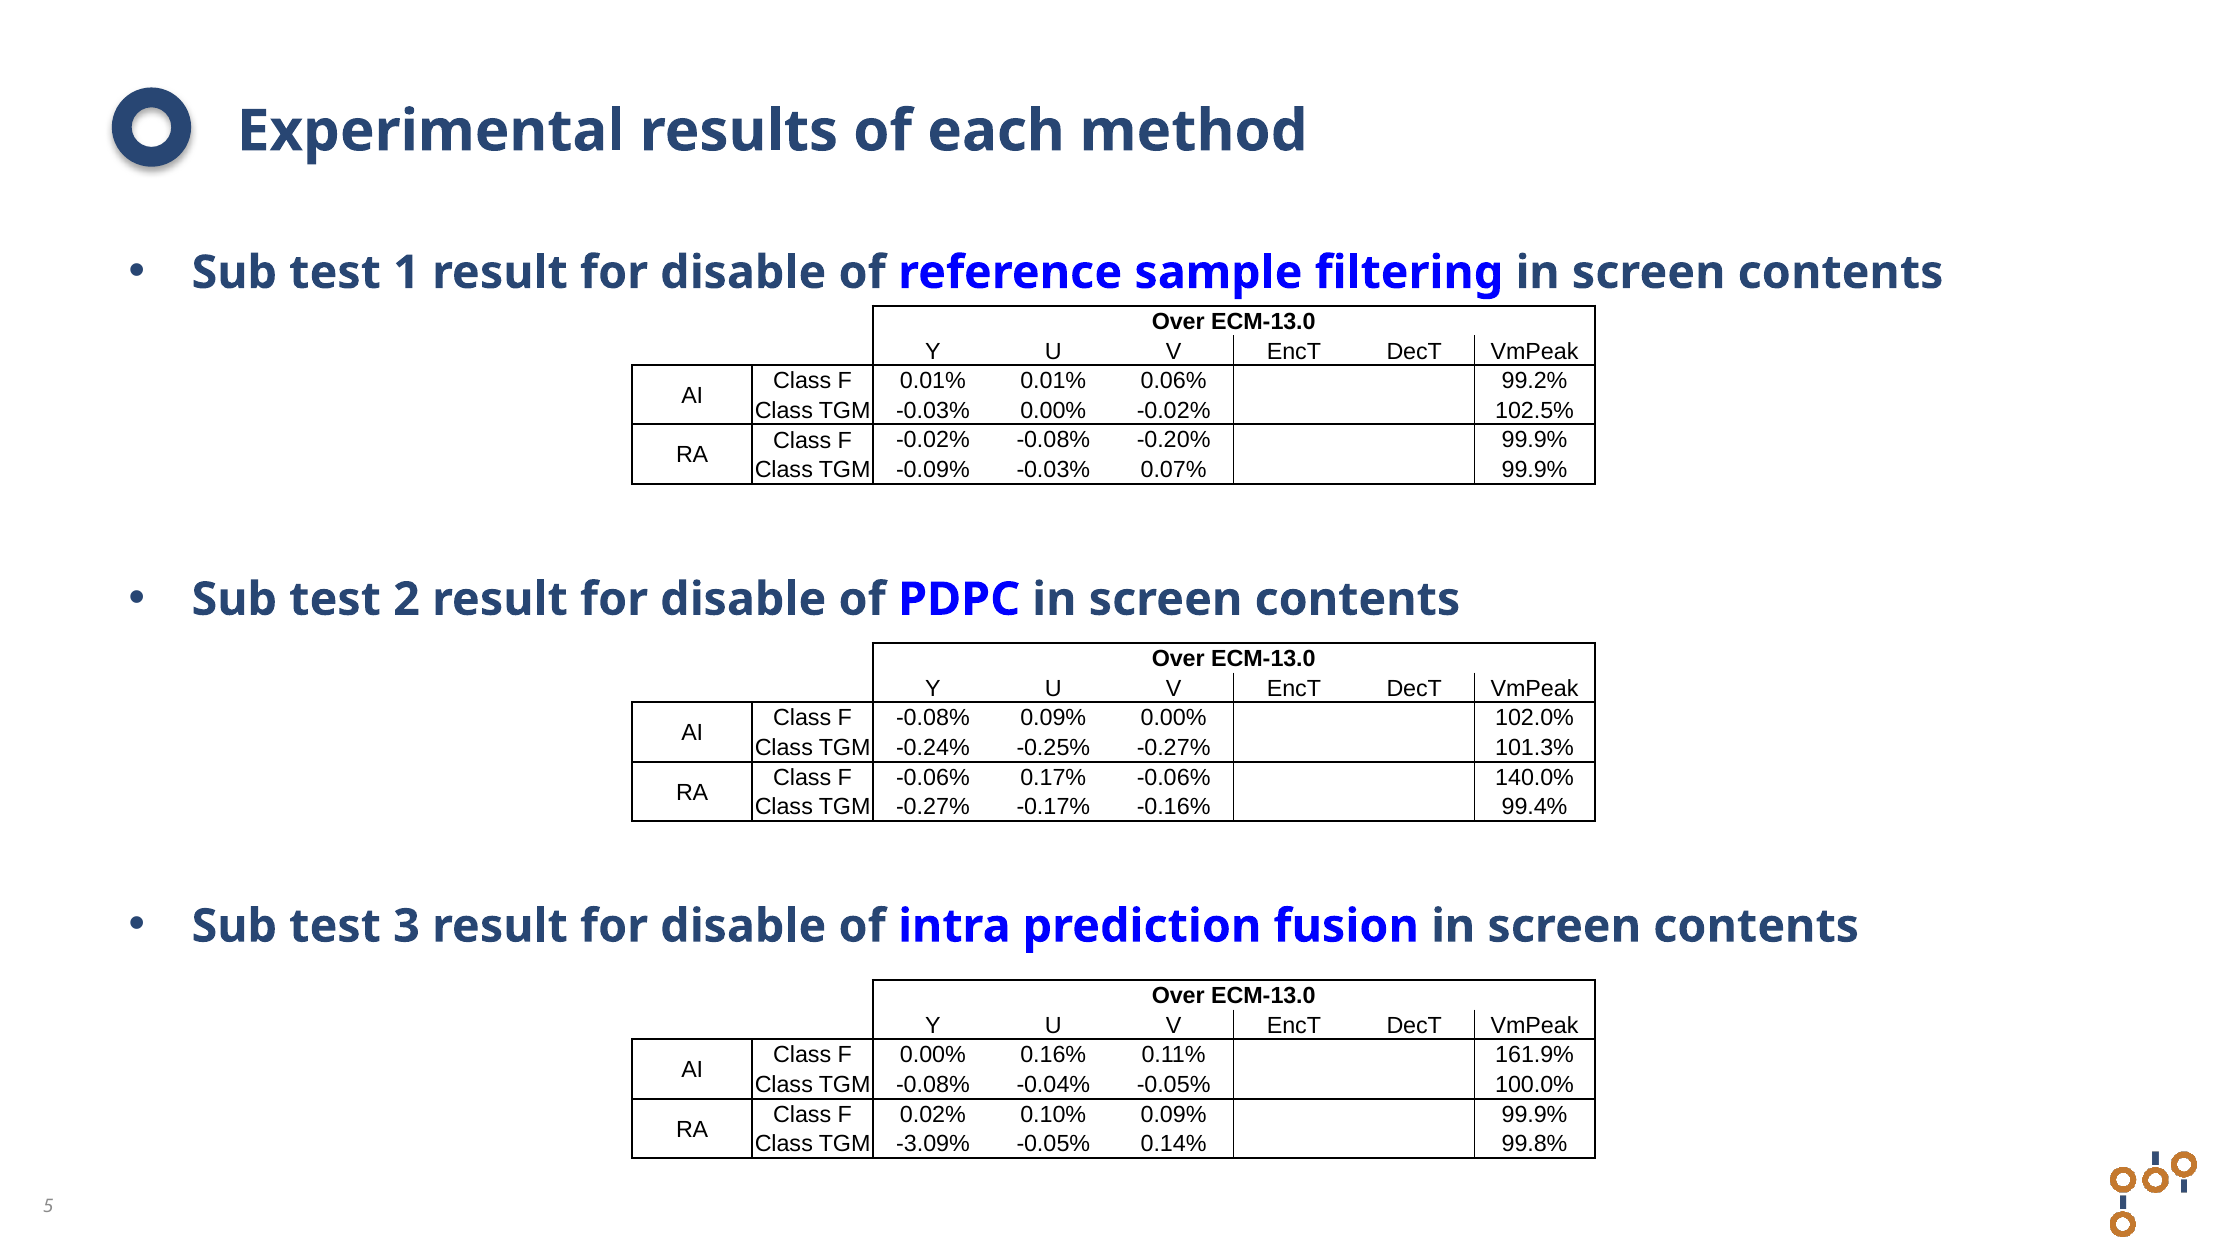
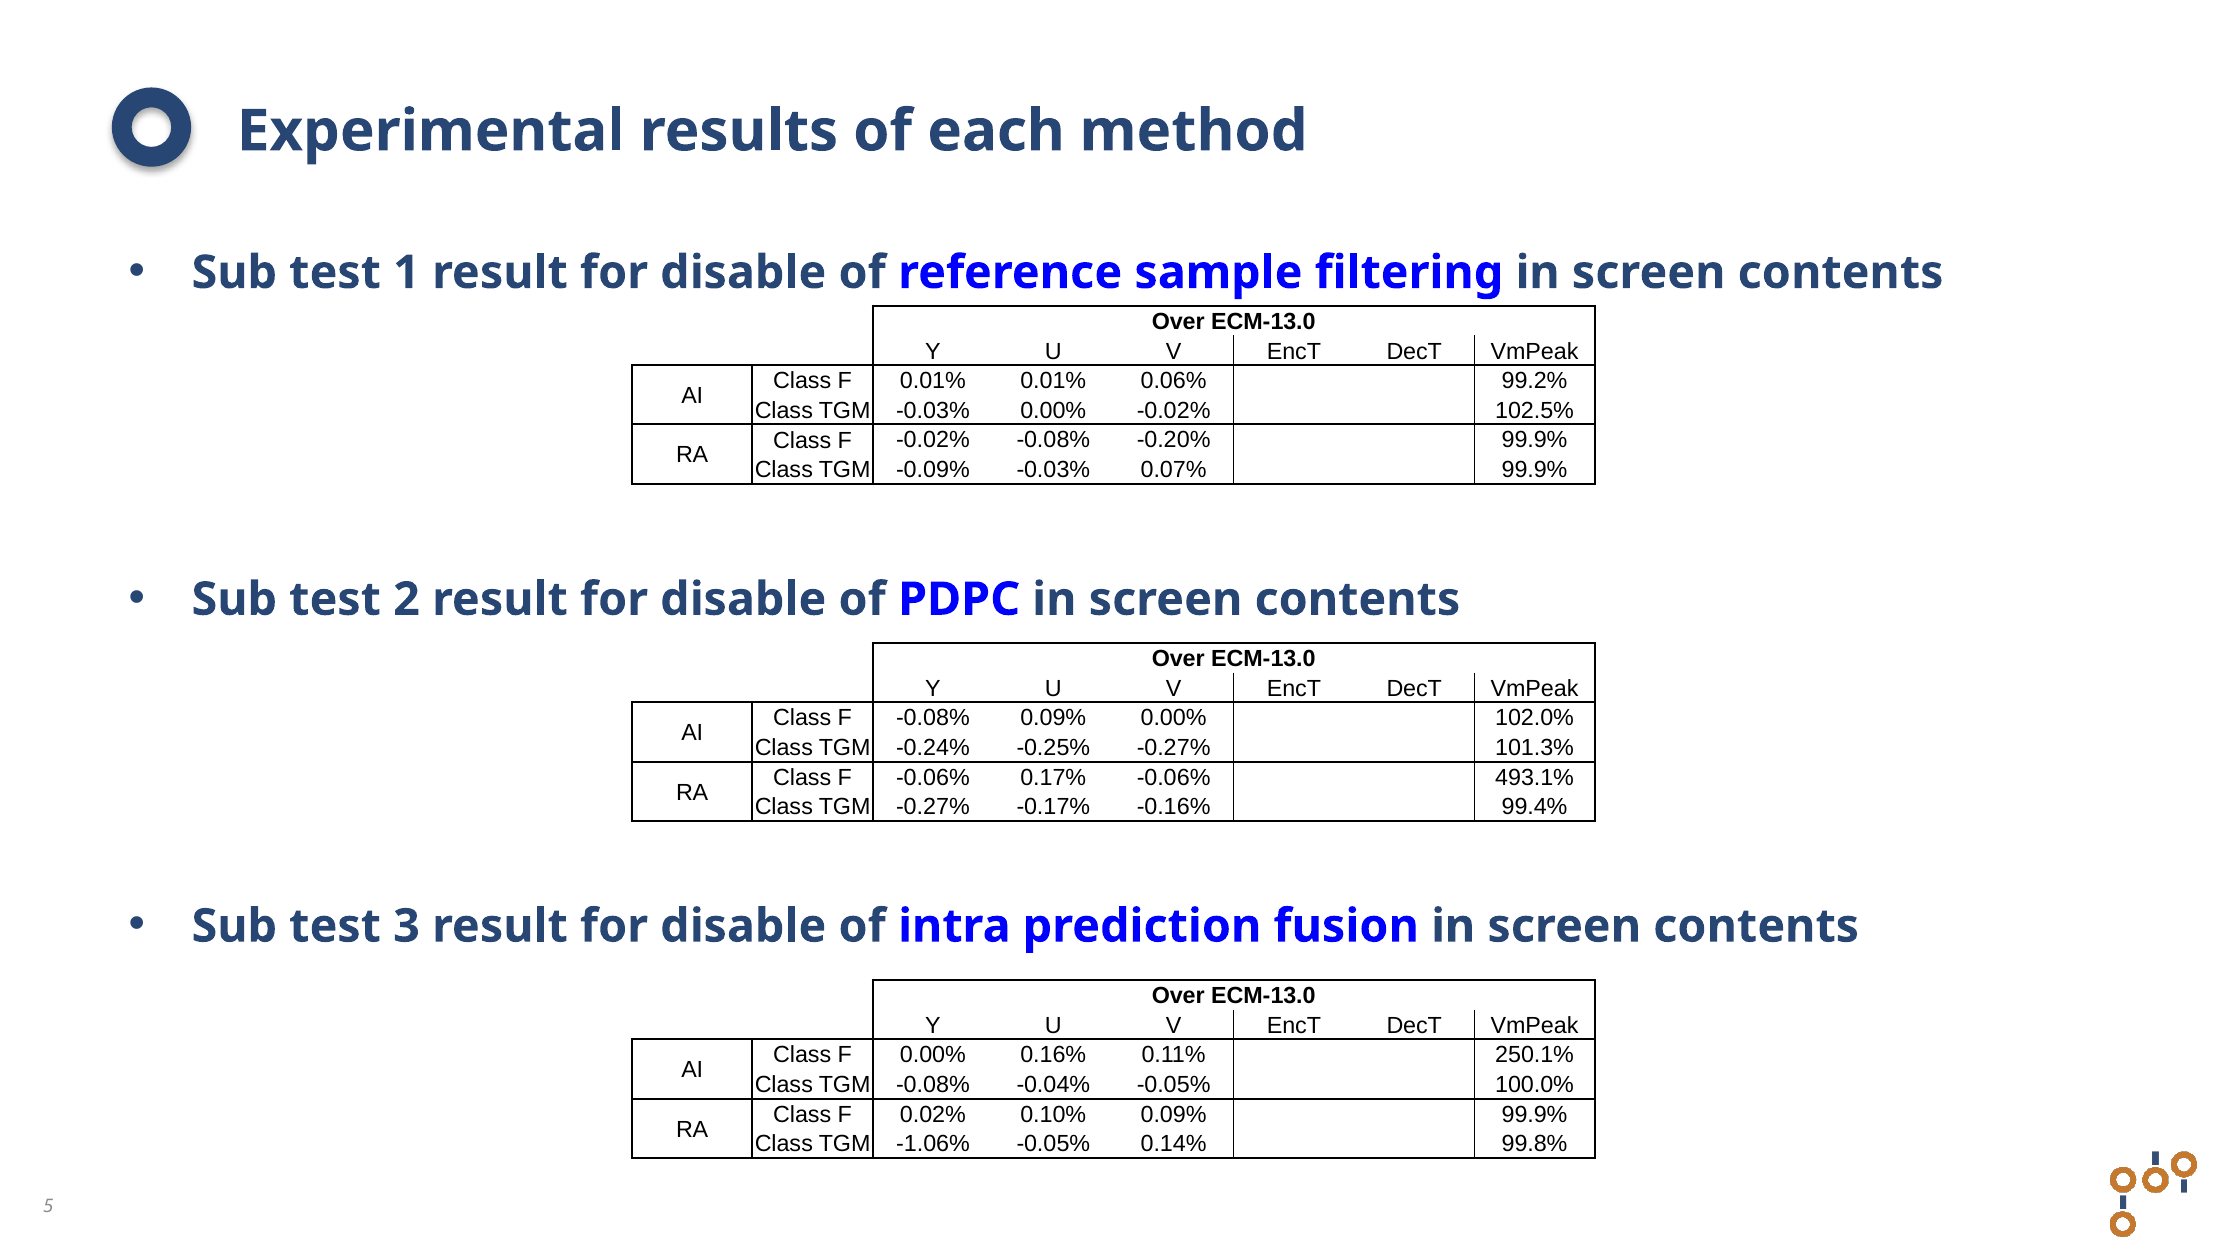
140.0%: 140.0% -> 493.1%
161.9%: 161.9% -> 250.1%
-3.09%: -3.09% -> -1.06%
